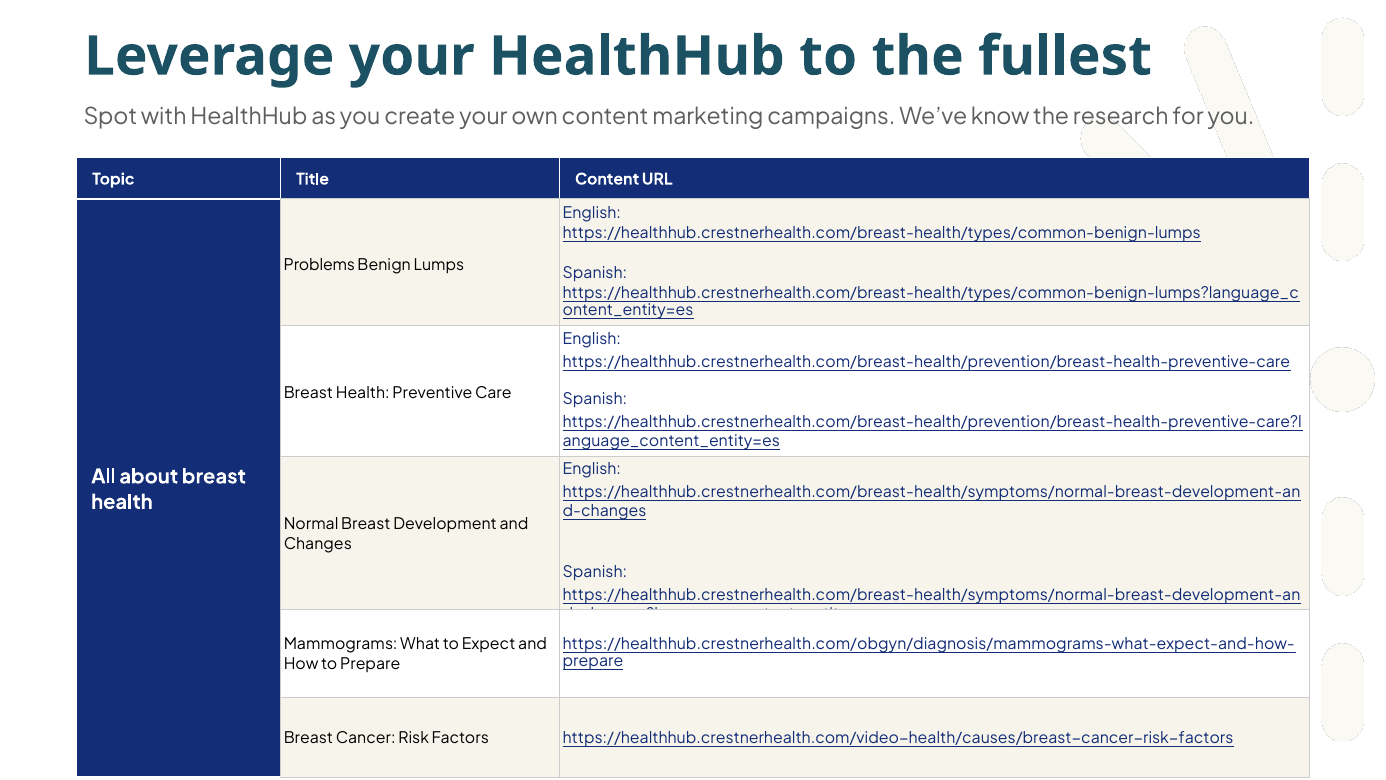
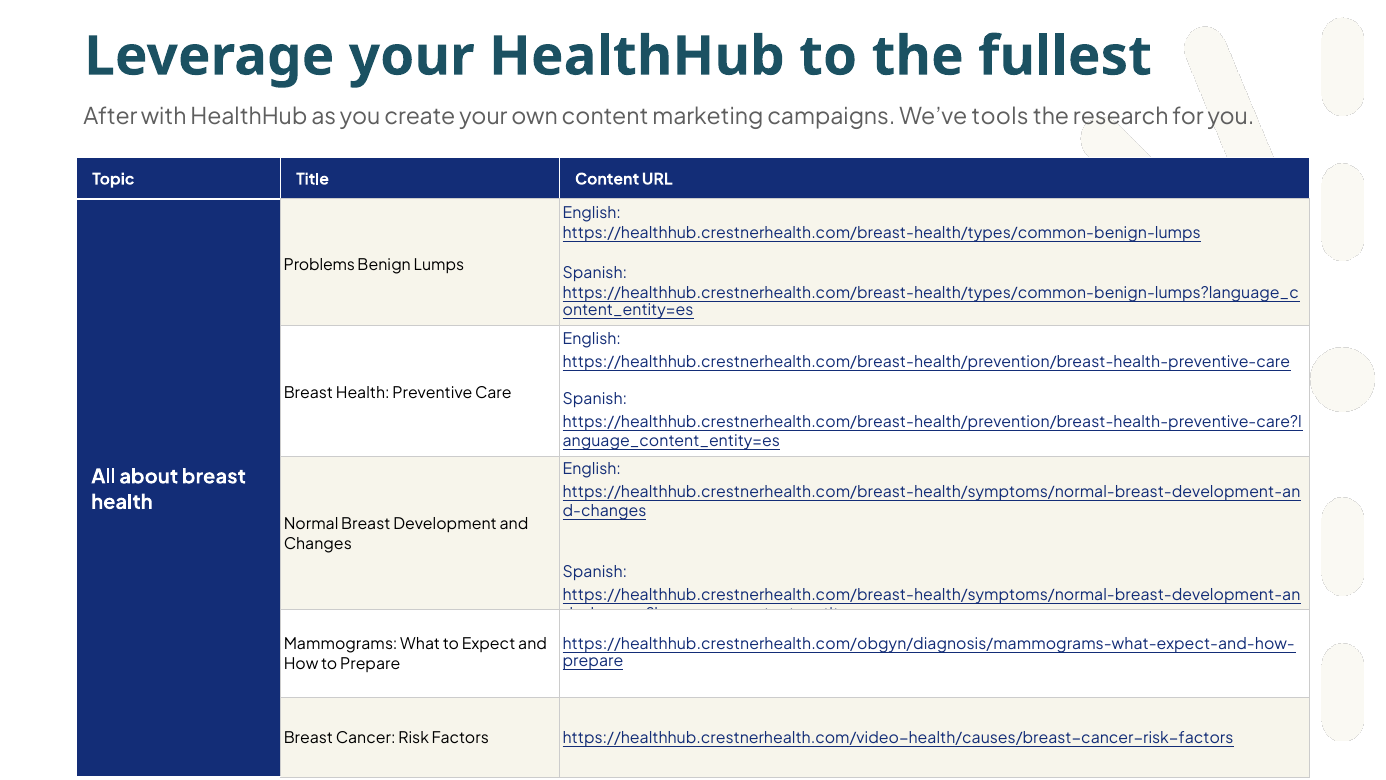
Spot: Spot -> After
know: know -> tools
